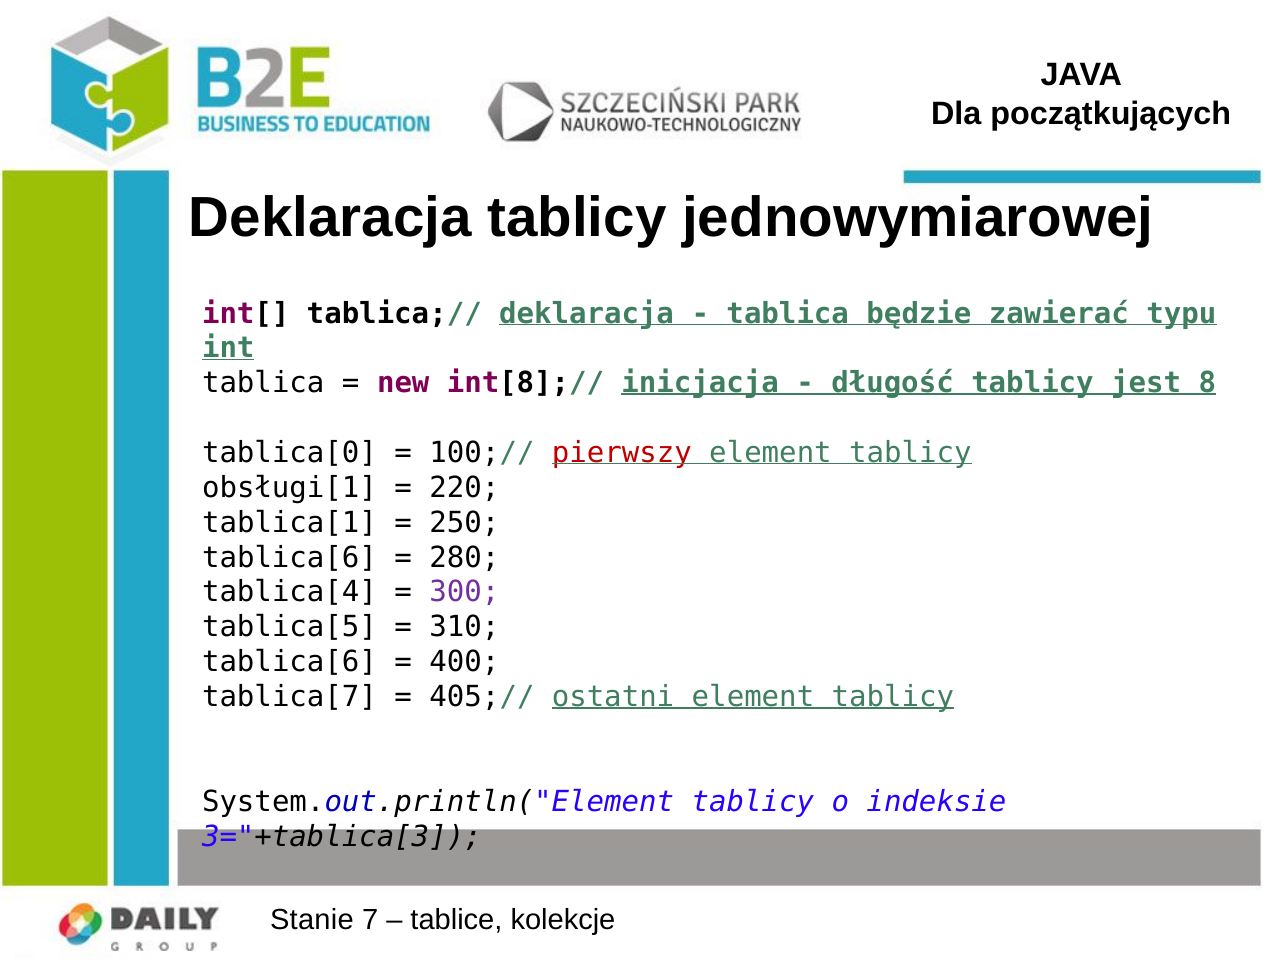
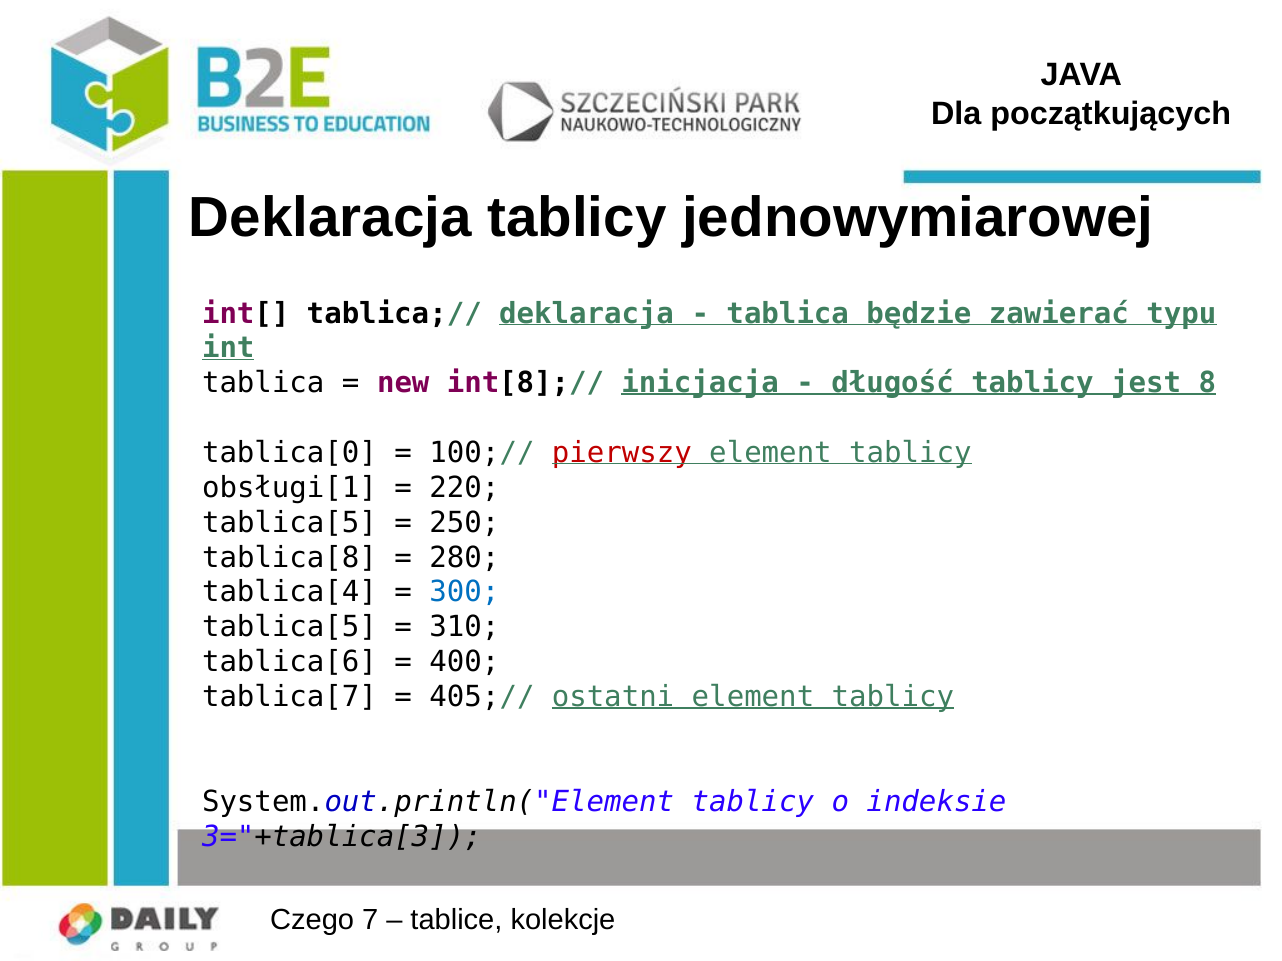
tablica[1 at (289, 523): tablica[1 -> tablica[5
tablica[6 at (289, 558): tablica[6 -> tablica[8
300 colour: purple -> blue
Stanie: Stanie -> Czego
